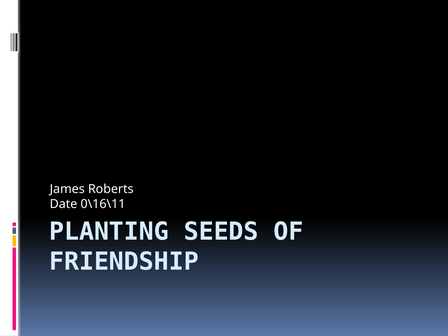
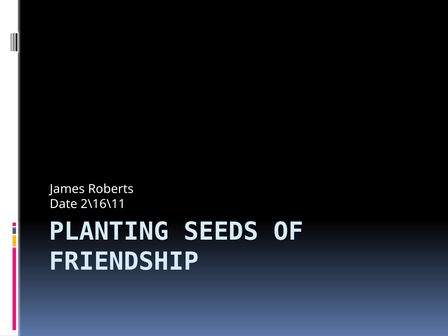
0\16\11: 0\16\11 -> 2\16\11
